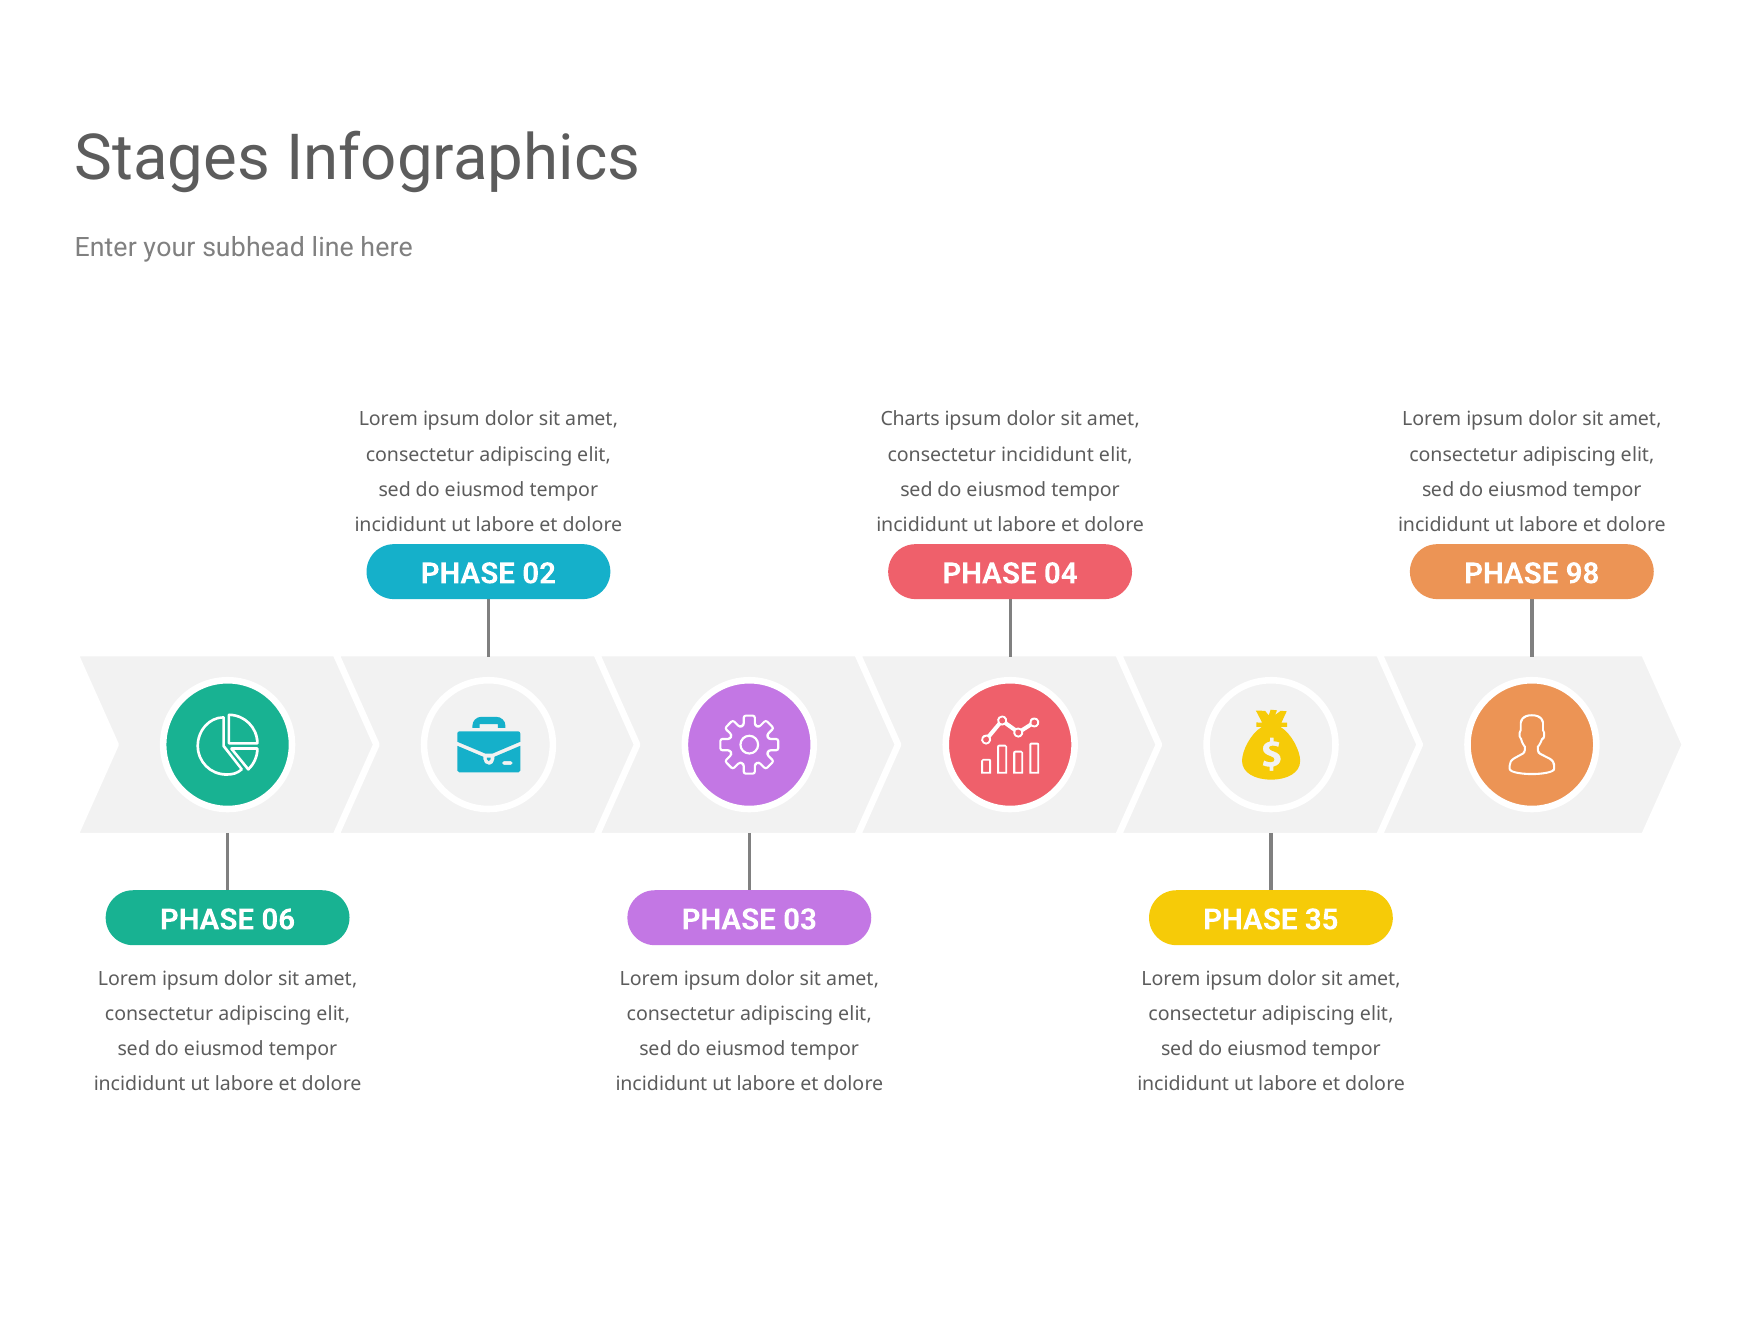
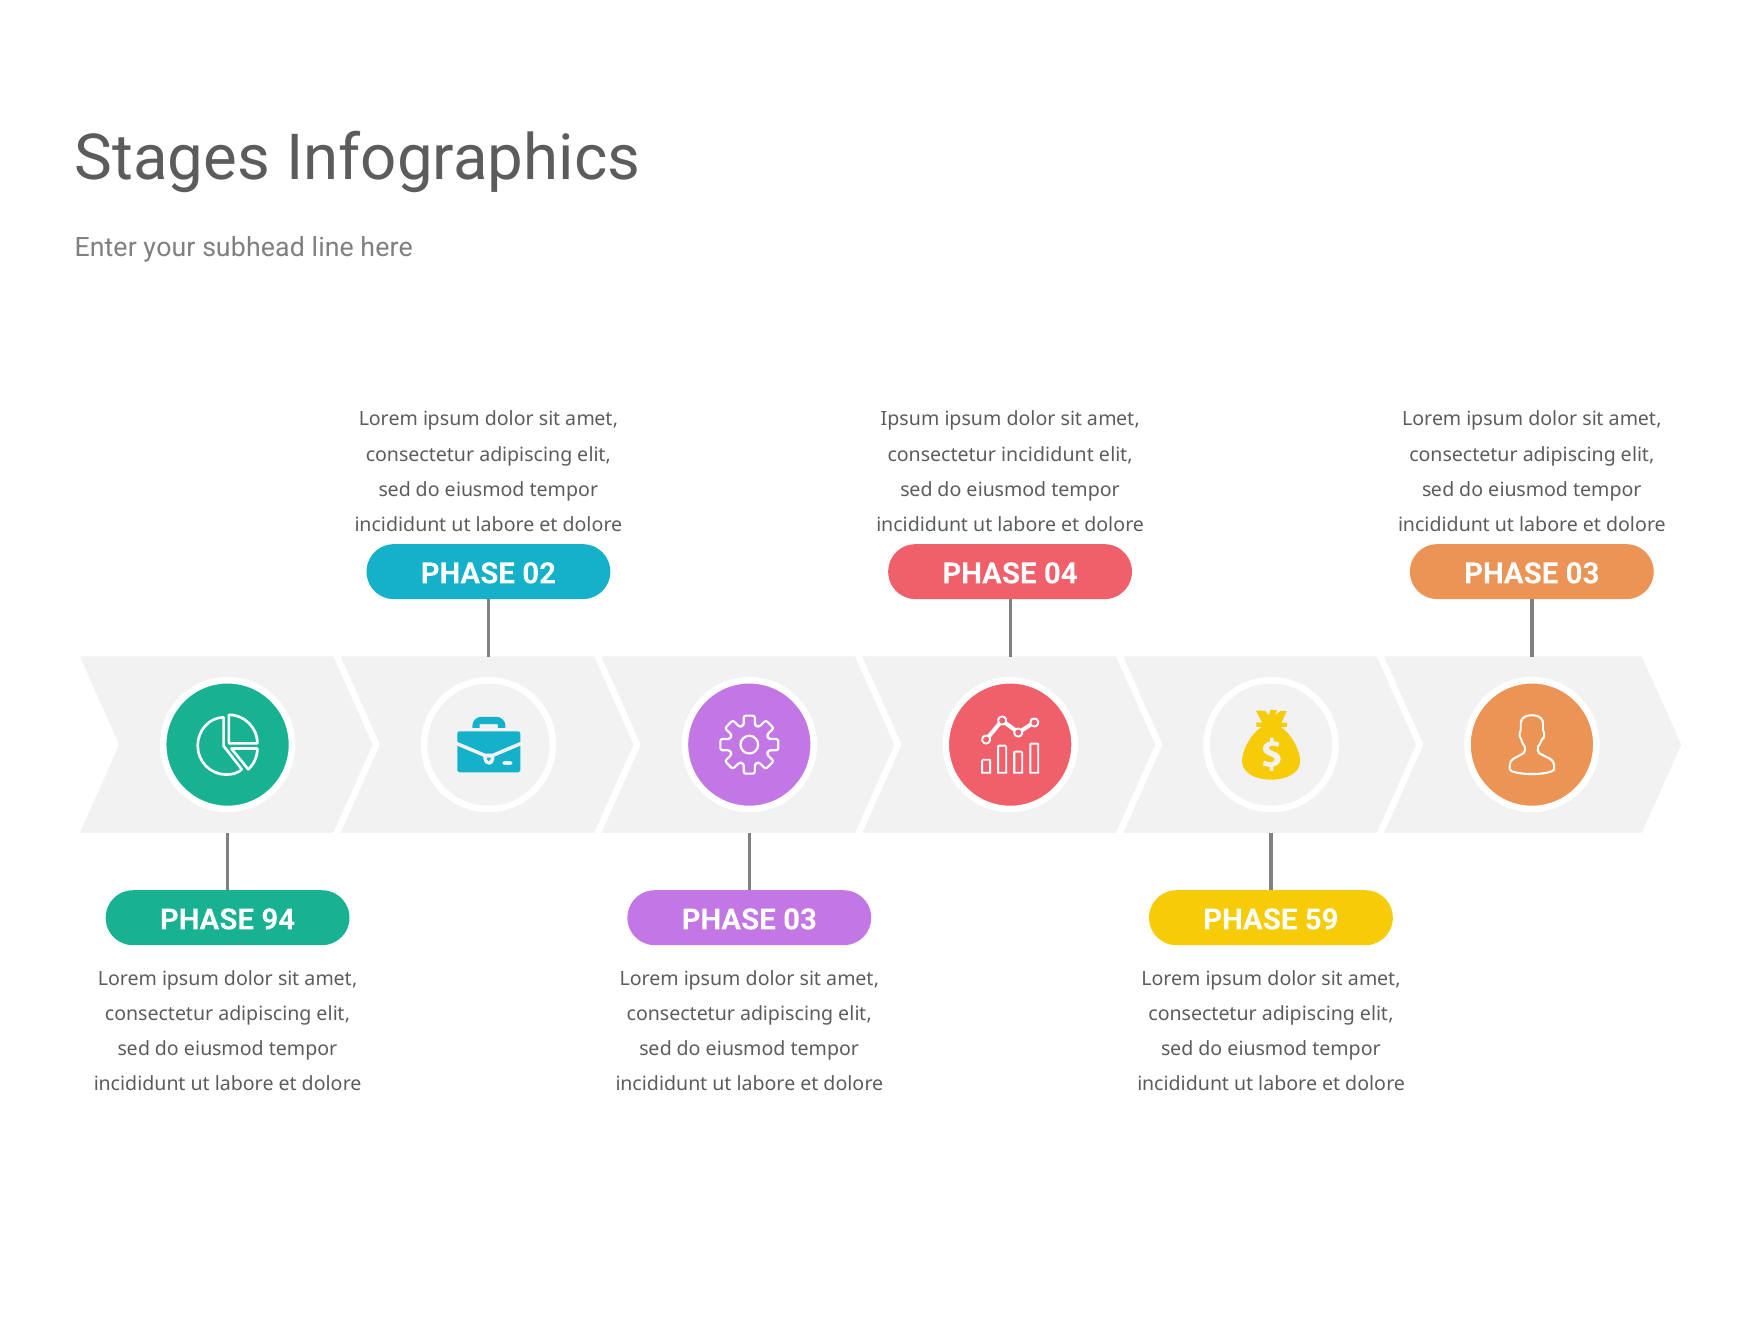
Charts at (910, 420): Charts -> Ipsum
98 at (1583, 574): 98 -> 03
06: 06 -> 94
35: 35 -> 59
